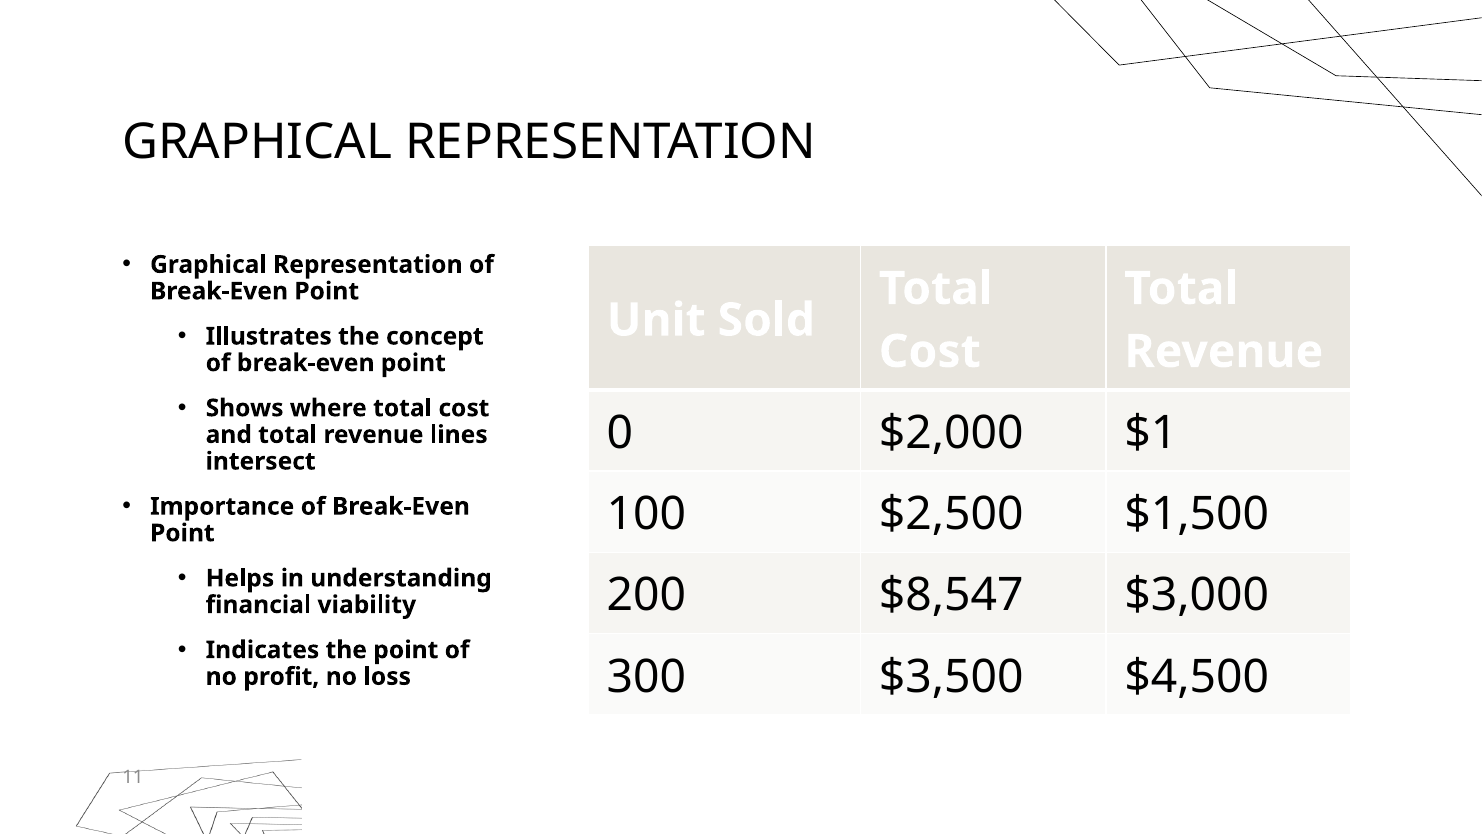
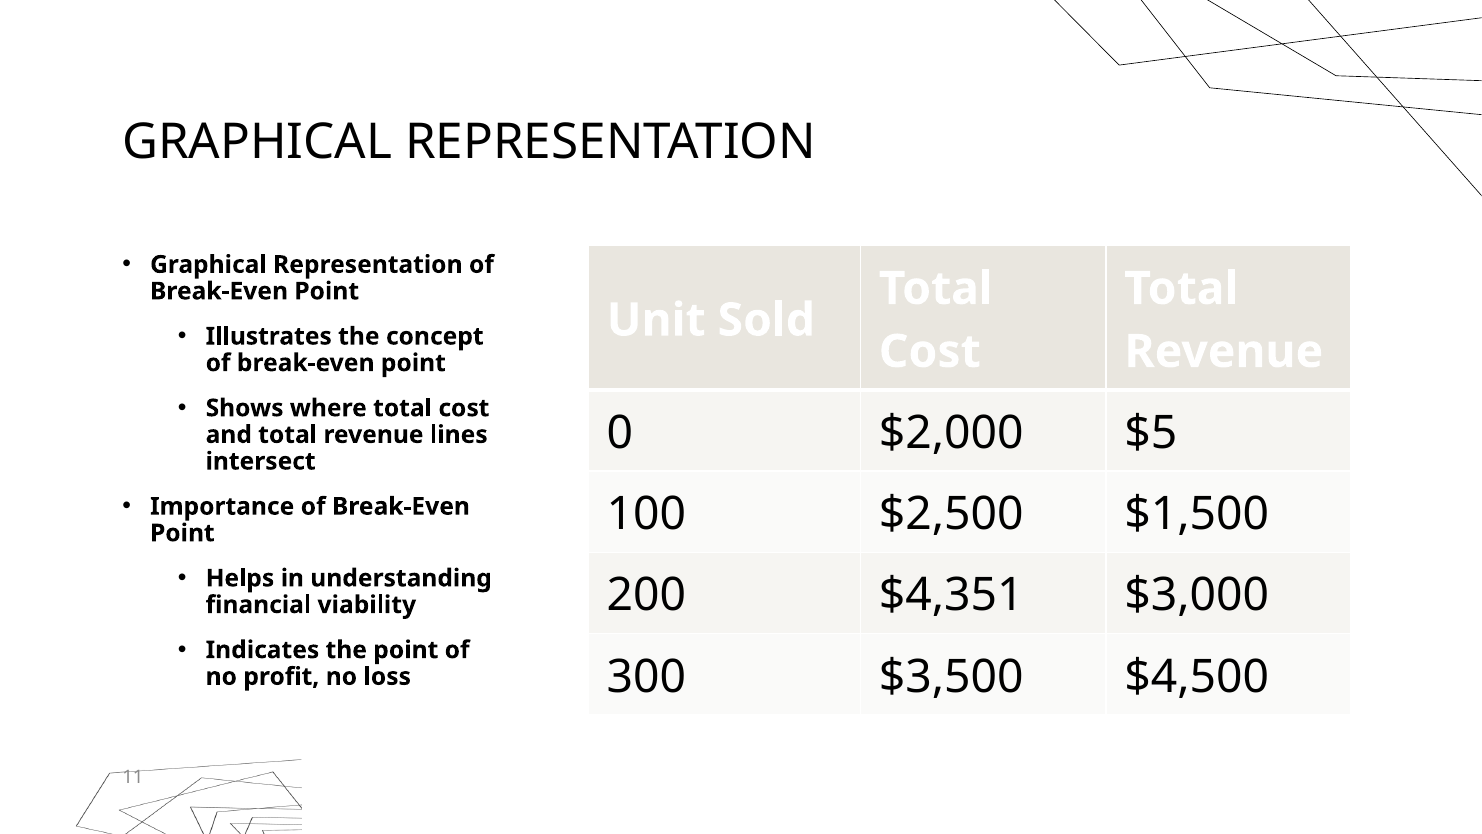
$1: $1 -> $5
$8,547: $8,547 -> $4,351
